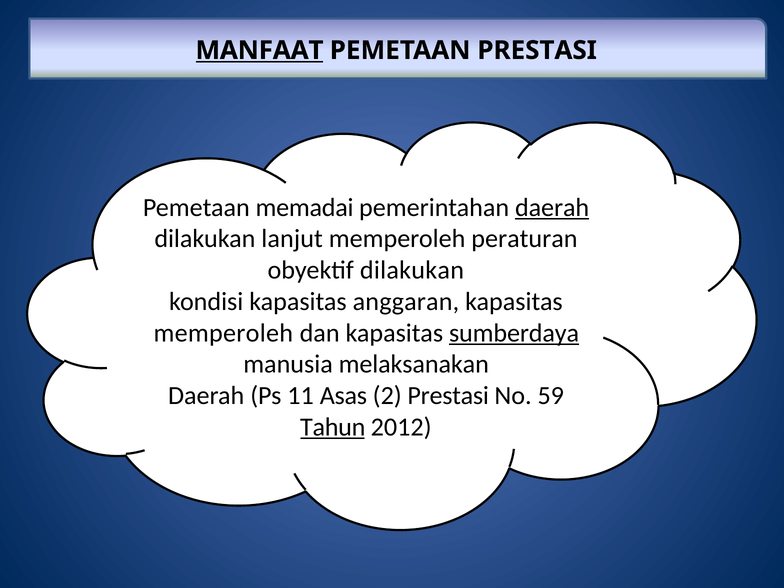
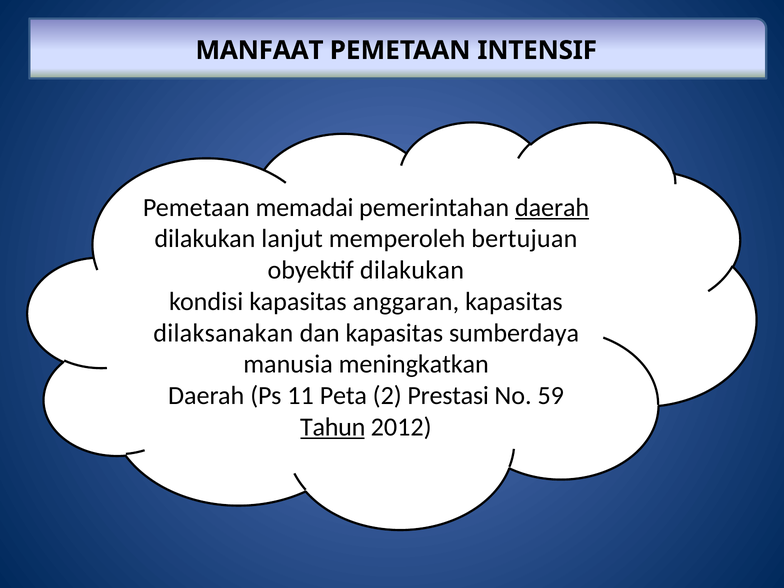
MANFAAT underline: present -> none
PEMETAAN PRESTASI: PRESTASI -> INTENSIF
peraturan: peraturan -> bertujuan
memperoleh at (223, 333): memperoleh -> dilaksanakan
sumberdaya underline: present -> none
melaksanakan: melaksanakan -> meningkatkan
Asas: Asas -> Peta
